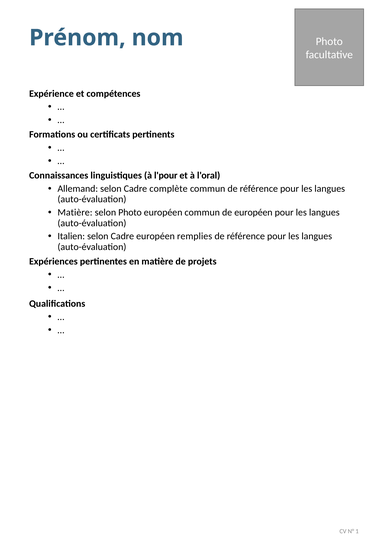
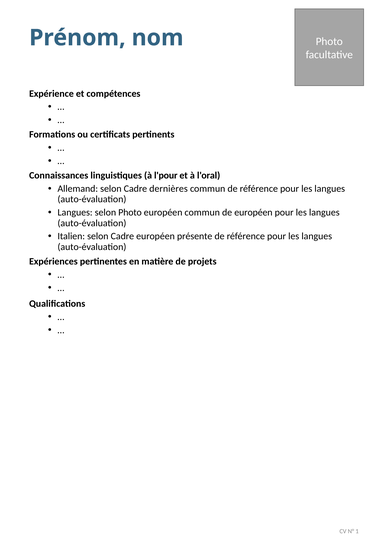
complète: complète -> dernières
Matière at (75, 213): Matière -> Langues
remplies: remplies -> présente
